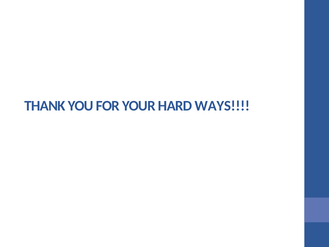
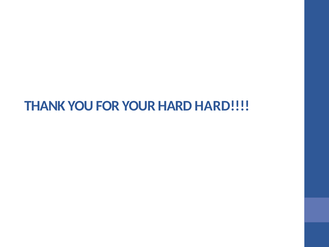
HARD WAYS: WAYS -> HARD
